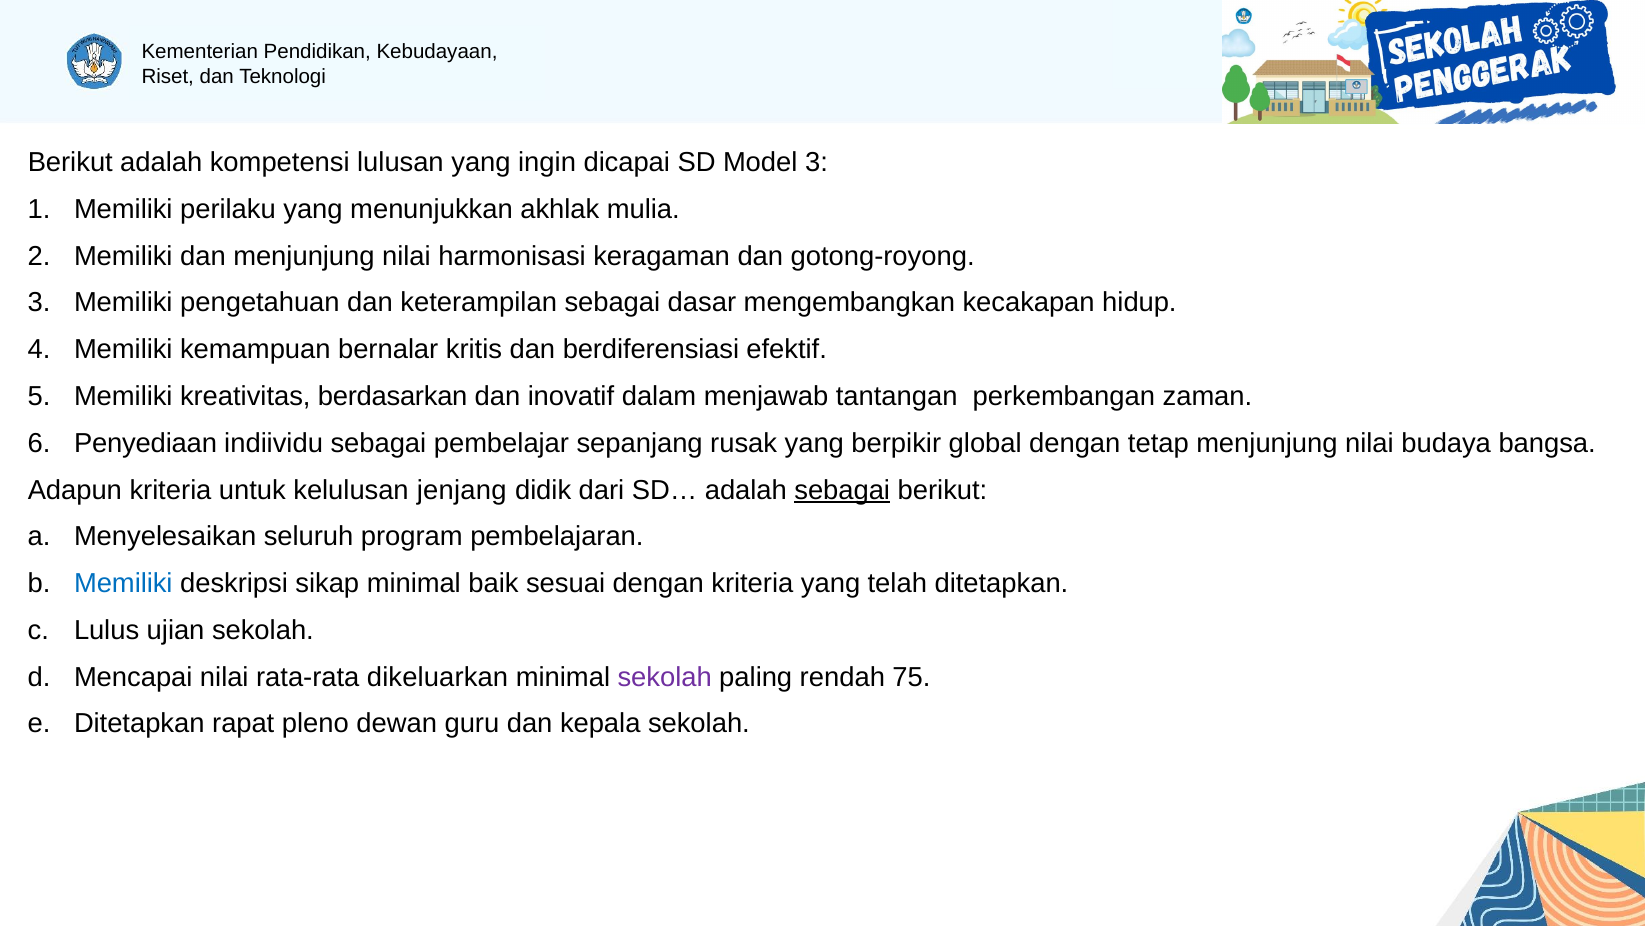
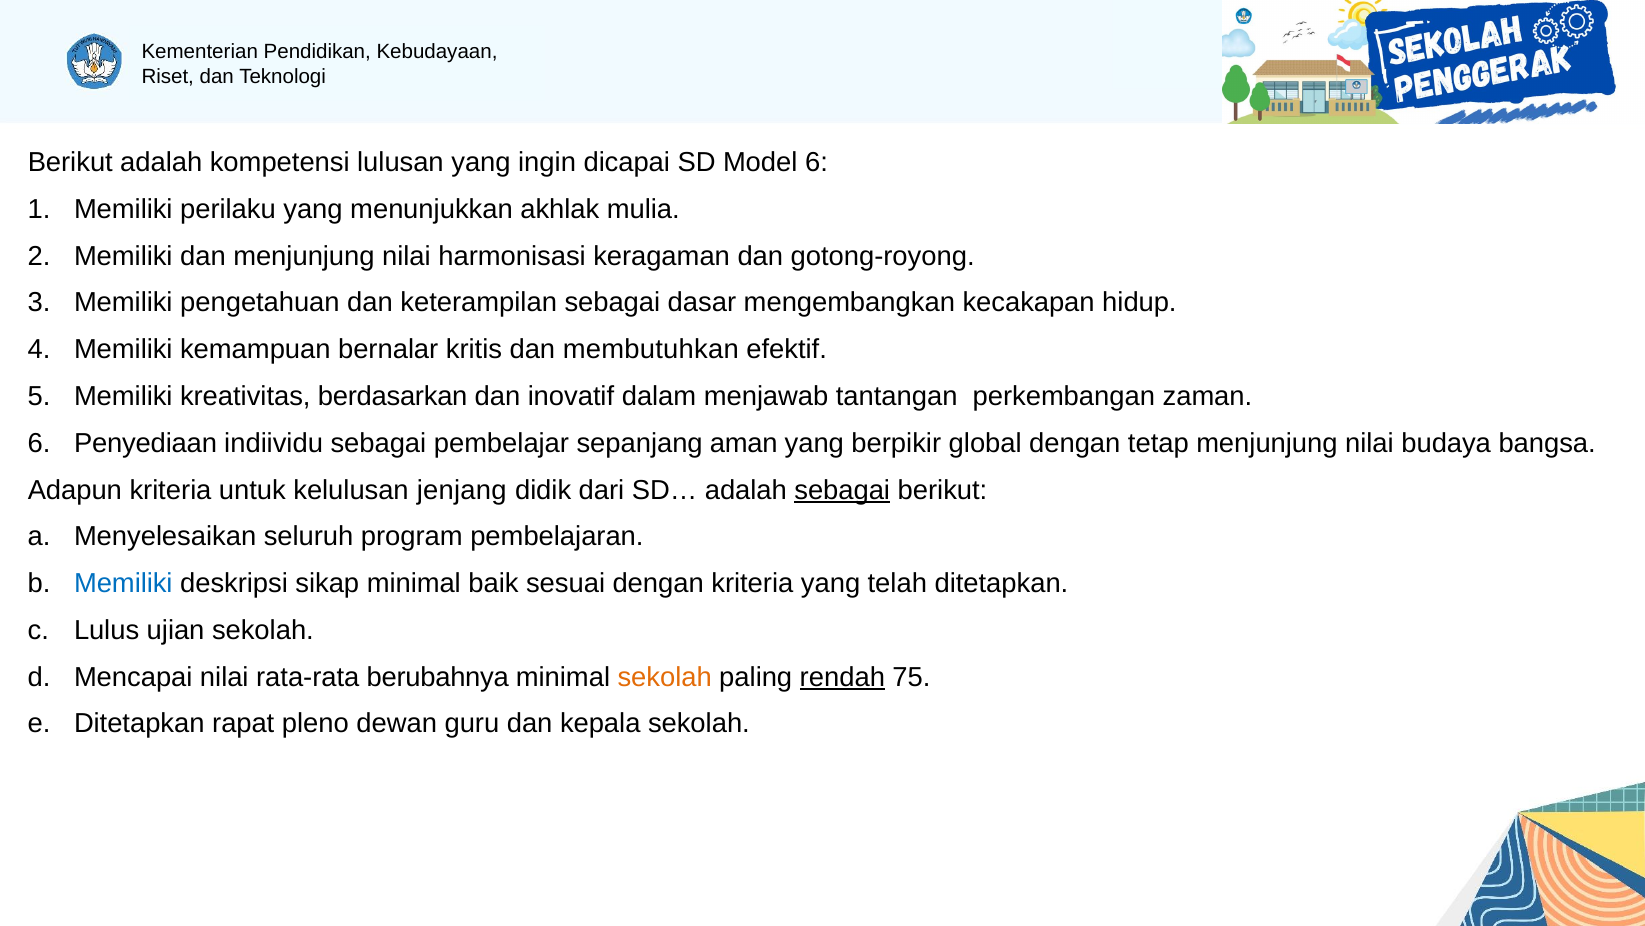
Model 3: 3 -> 6
berdiferensiasi: berdiferensiasi -> membutuhkan
rusak: rusak -> aman
dikeluarkan: dikeluarkan -> berubahnya
sekolah at (665, 677) colour: purple -> orange
rendah underline: none -> present
